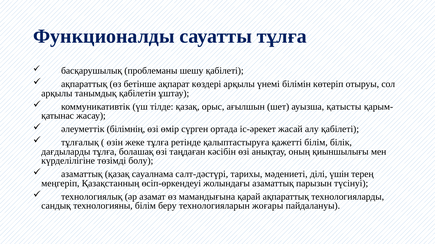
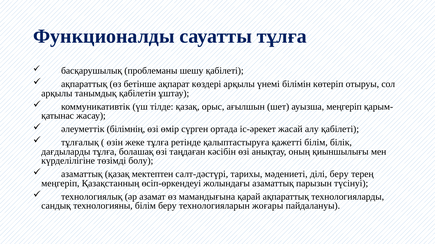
ауызша қатысты: қатысты -> меңгеріп
сауалнама: сауалнама -> мектептен
ділі үшін: үшін -> беру
